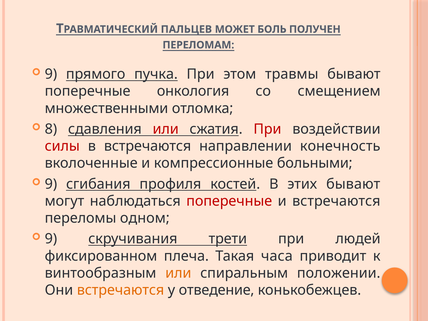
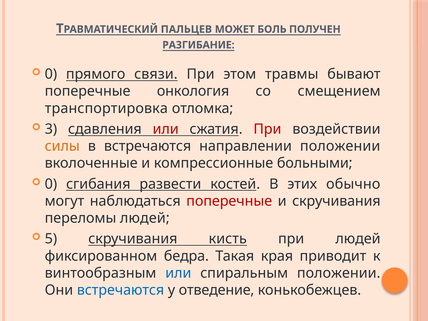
ПЕРЕЛОМАМ: ПЕРЕЛОМАМ -> РАЗГИБАНИЕ
9 at (51, 74): 9 -> 0
пучка: пучка -> связи
множественными: множественными -> транспортировка
8: 8 -> 3
силы colour: red -> orange
направлении конечность: конечность -> положении
9 at (51, 184): 9 -> 0
профиля: профиля -> развести
этих бывают: бывают -> обычно
и встречаются: встречаются -> скручивания
переломы одном: одном -> людей
9 at (51, 239): 9 -> 5
трети: трети -> кисть
плеча: плеча -> бедра
часа: часа -> края
или at (178, 273) colour: orange -> blue
встречаются at (121, 290) colour: orange -> blue
